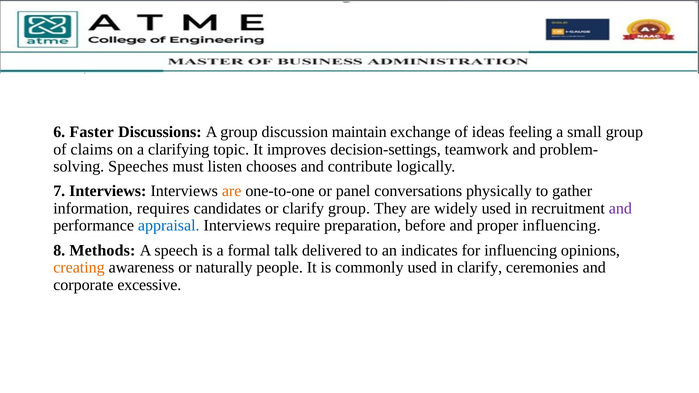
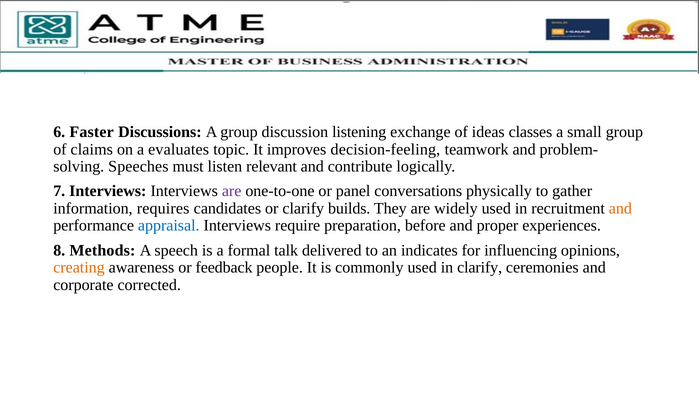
maintain: maintain -> listening
feeling: feeling -> classes
clarifying: clarifying -> evaluates
decision-settings: decision-settings -> decision-feeling
chooses: chooses -> relevant
are at (232, 191) colour: orange -> purple
clarify group: group -> builds
and at (620, 209) colour: purple -> orange
proper influencing: influencing -> experiences
naturally: naturally -> feedback
excessive: excessive -> corrected
